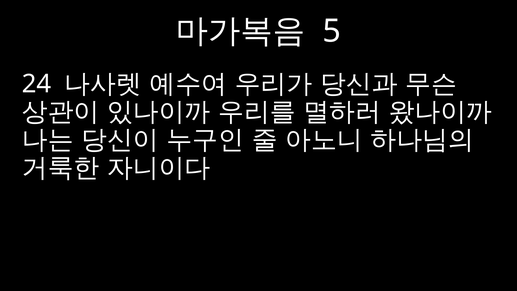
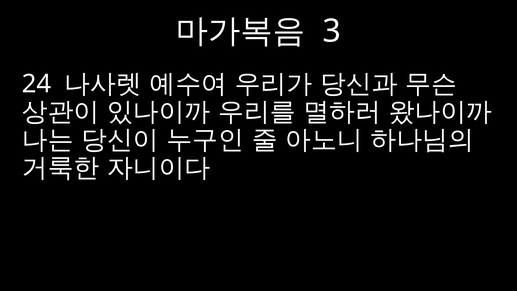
5: 5 -> 3
